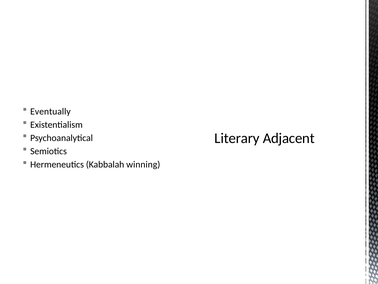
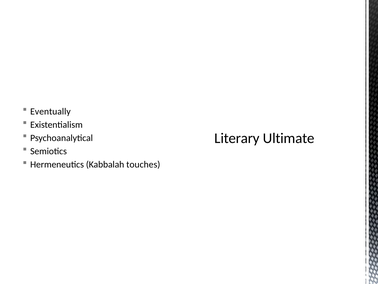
Adjacent: Adjacent -> Ultimate
winning: winning -> touches
